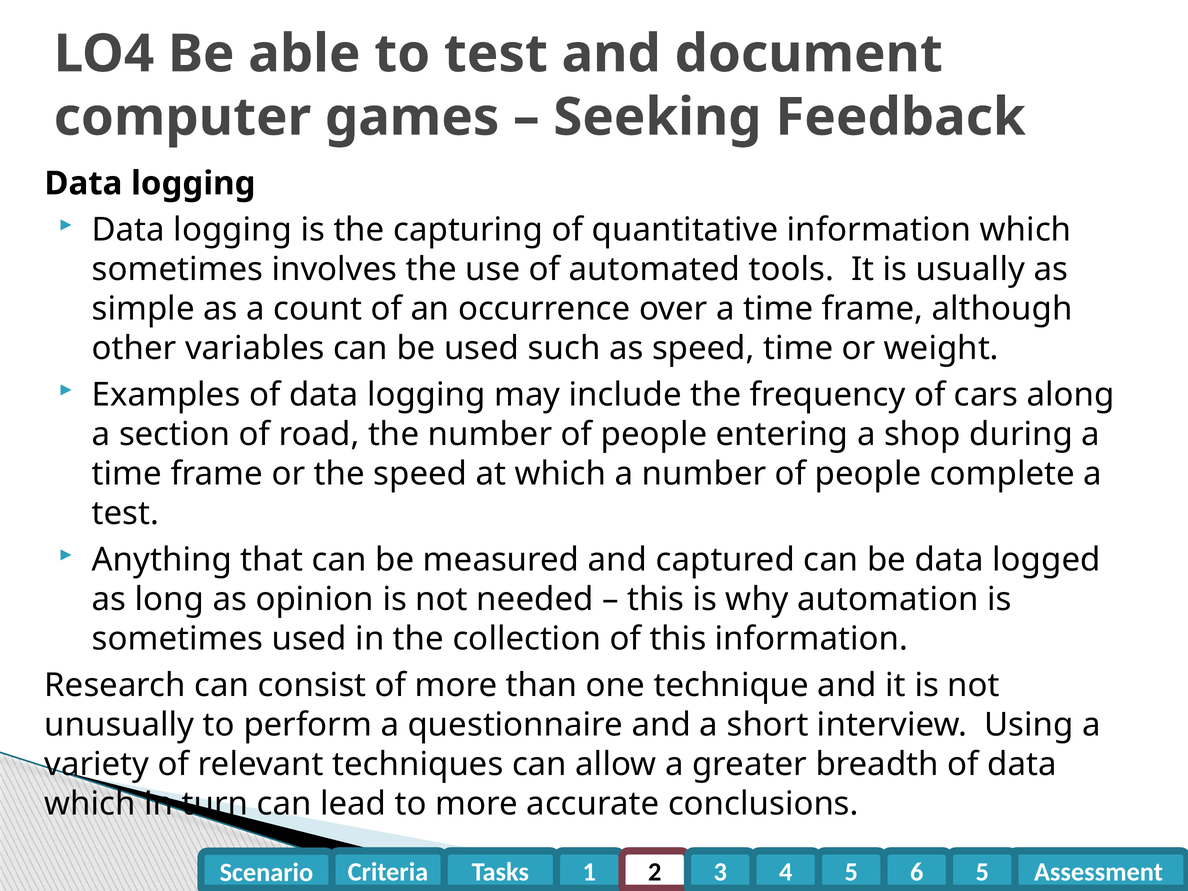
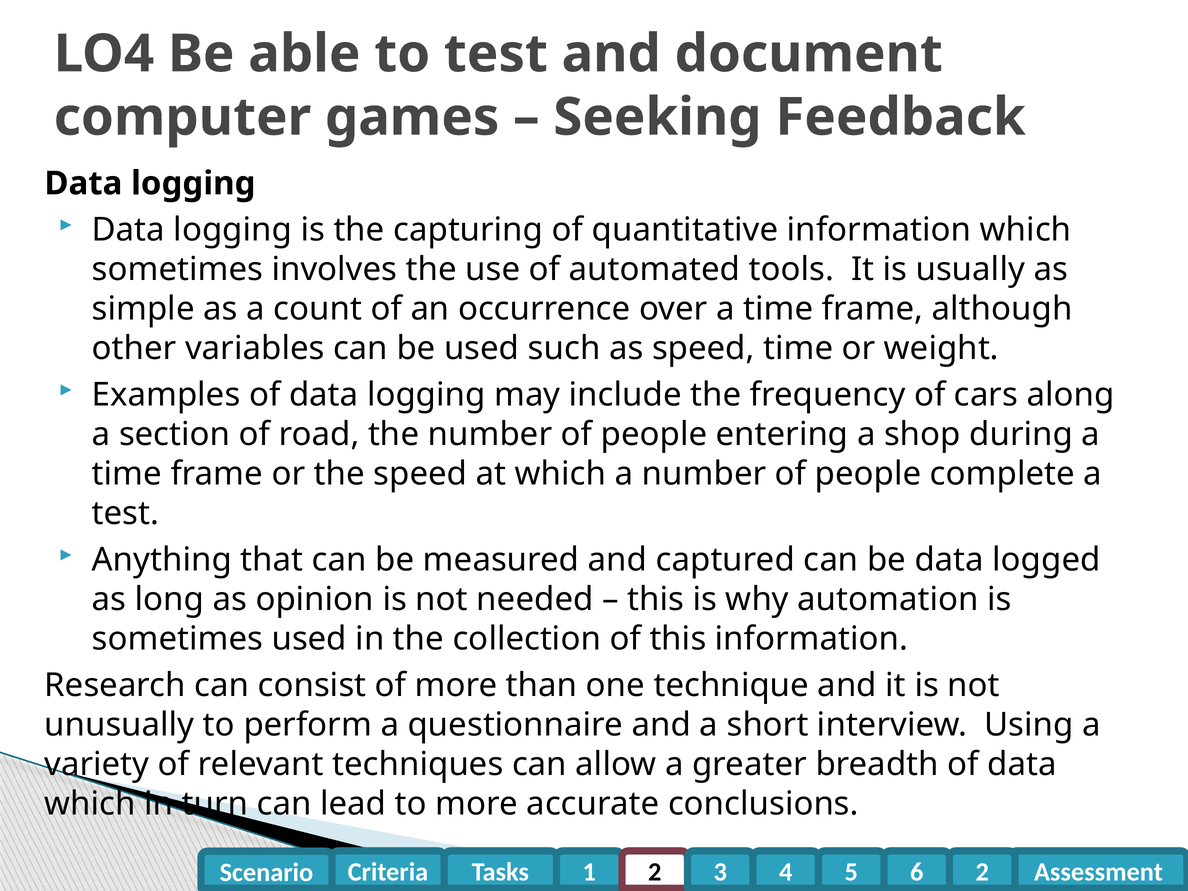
6 5: 5 -> 2
